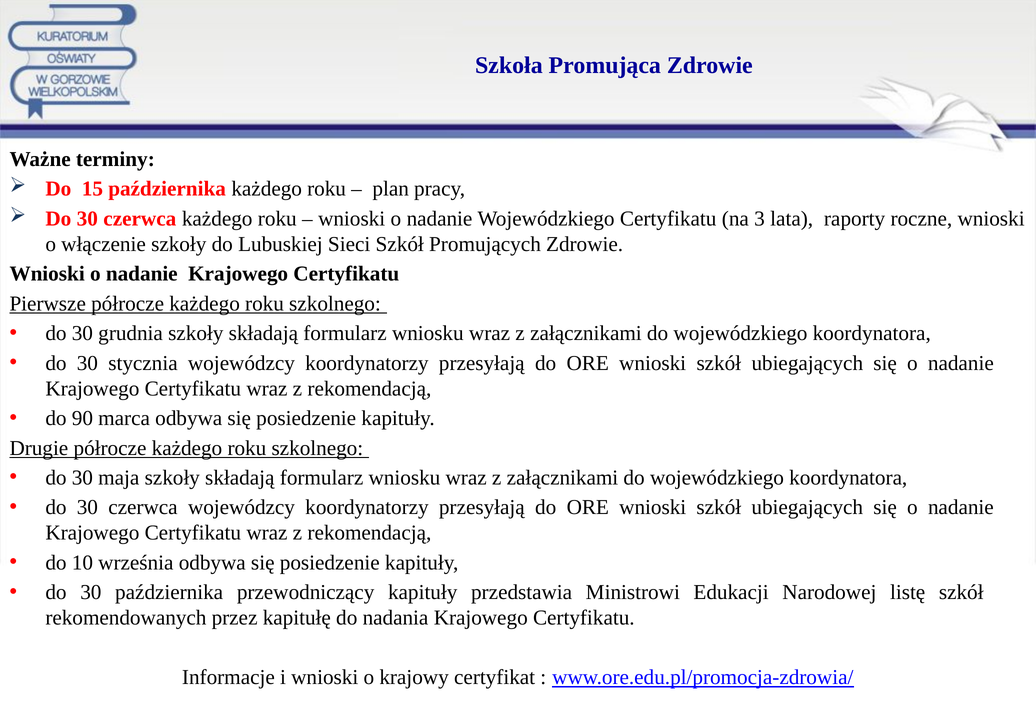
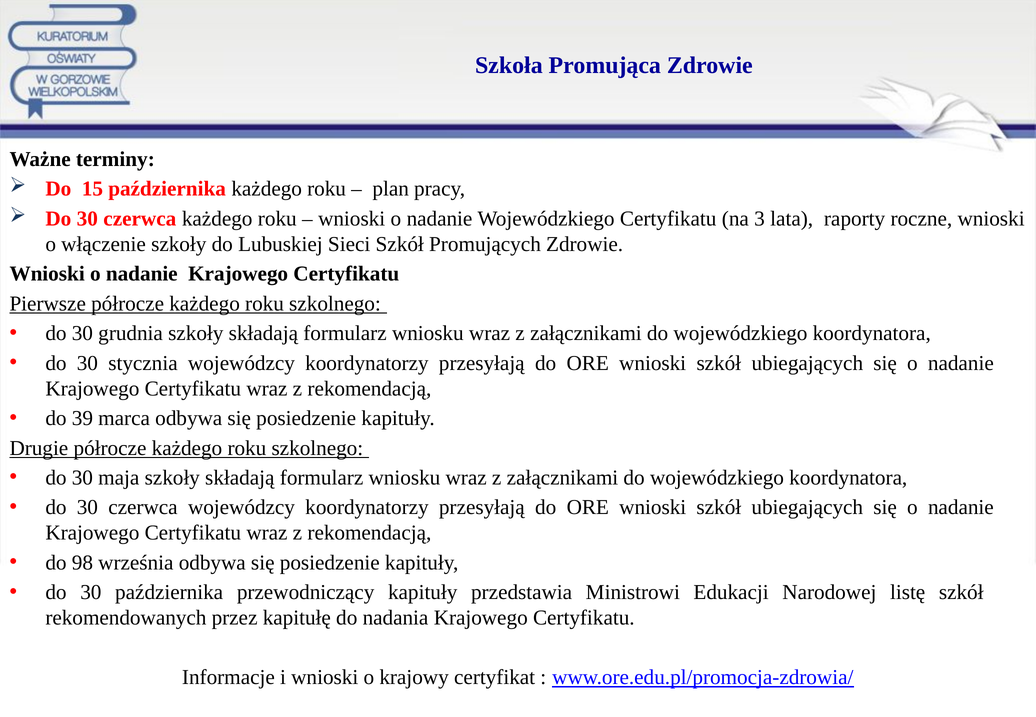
90: 90 -> 39
10: 10 -> 98
